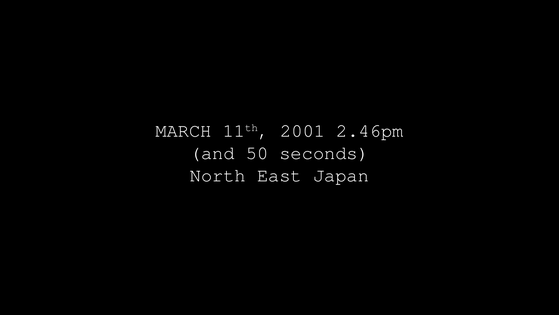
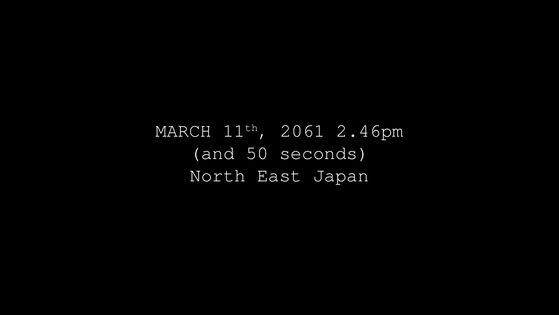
2001: 2001 -> 2061
